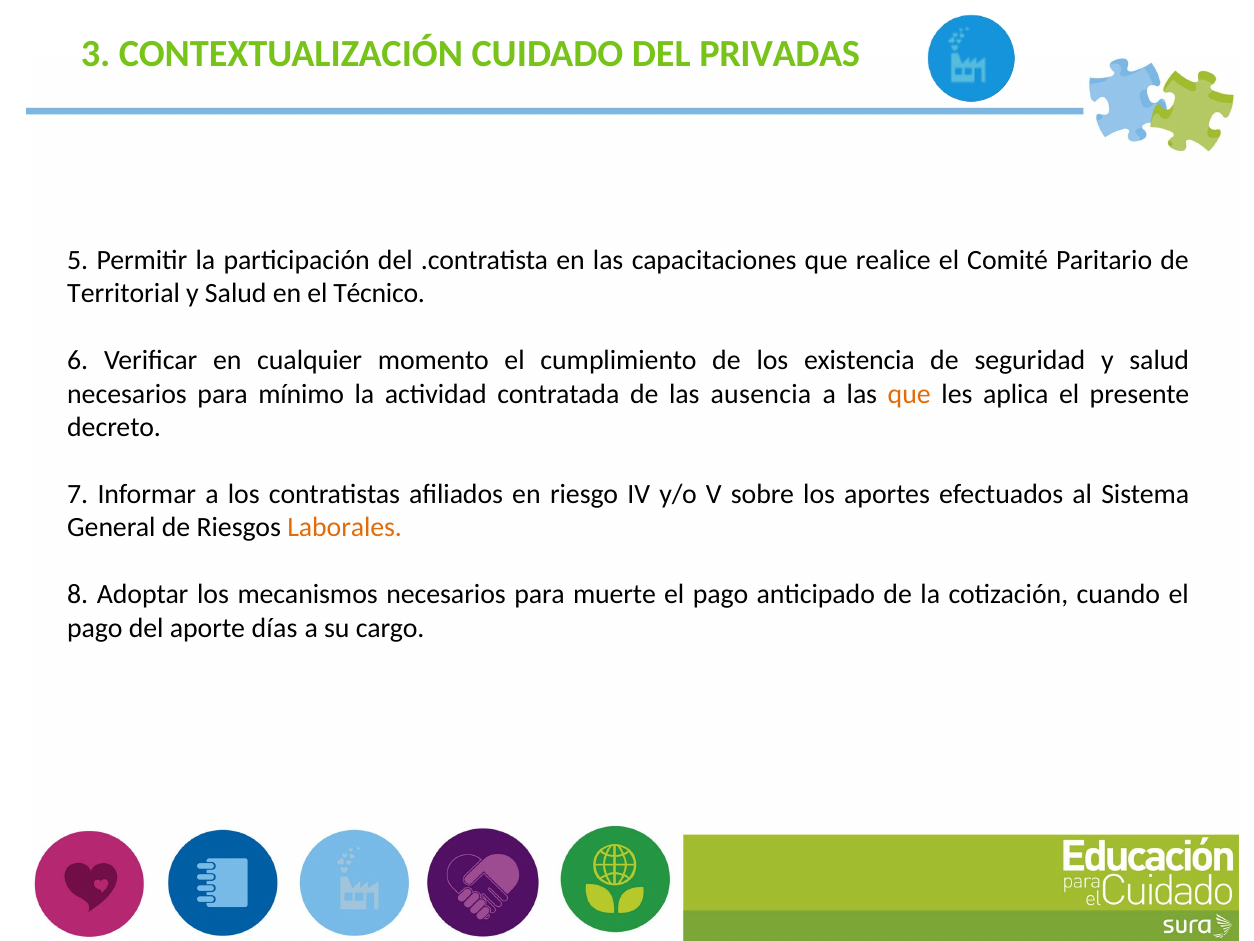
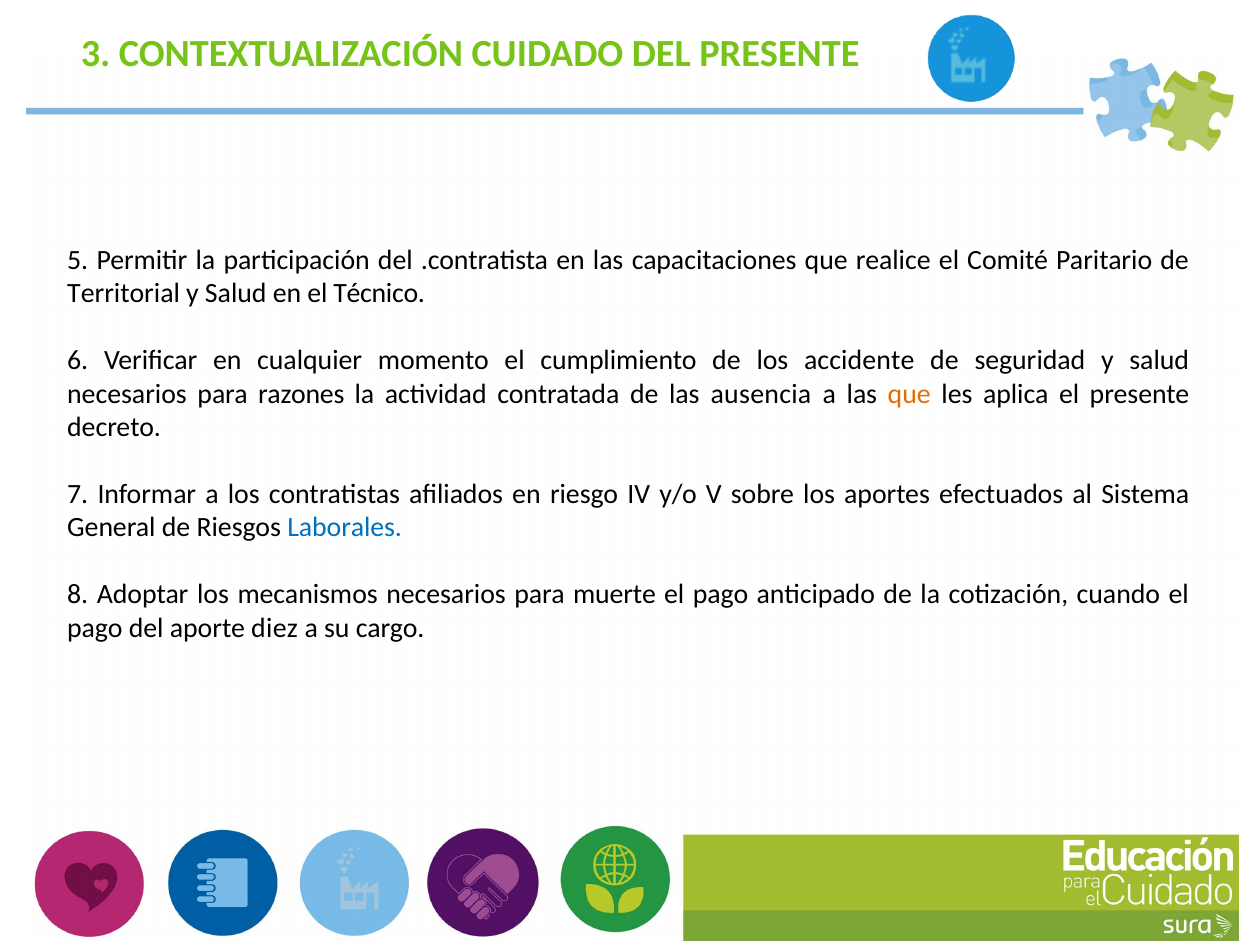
DEL PRIVADAS: PRIVADAS -> PRESENTE
existencia: existencia -> accidente
mínimo: mínimo -> razones
Laborales colour: orange -> blue
días: días -> diez
